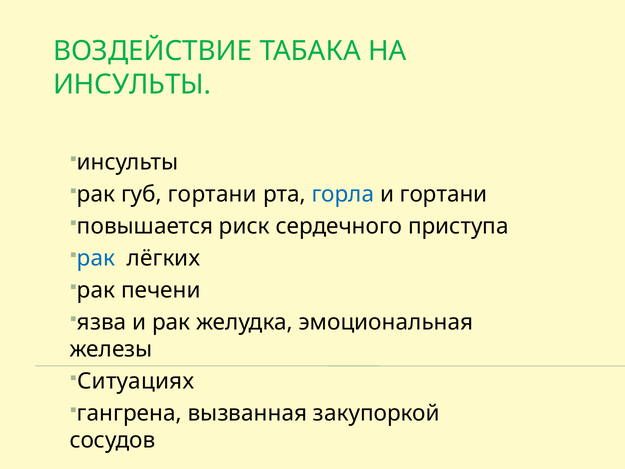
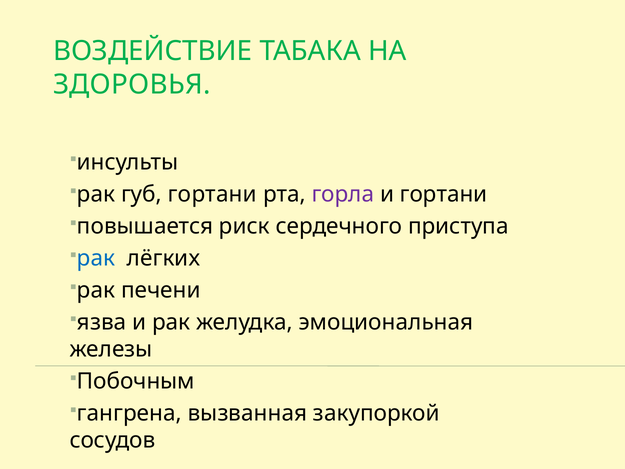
ИНСУЛЬТЫ at (132, 84): ИНСУЛЬТЫ -> ЗДОРОВЬЯ
горла colour: blue -> purple
Ситуациях: Ситуациях -> Побочным
